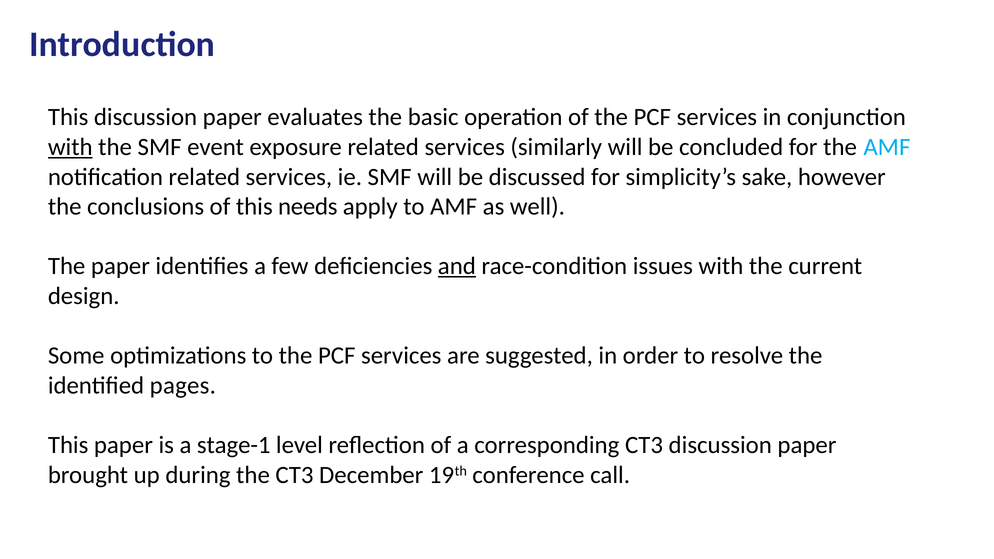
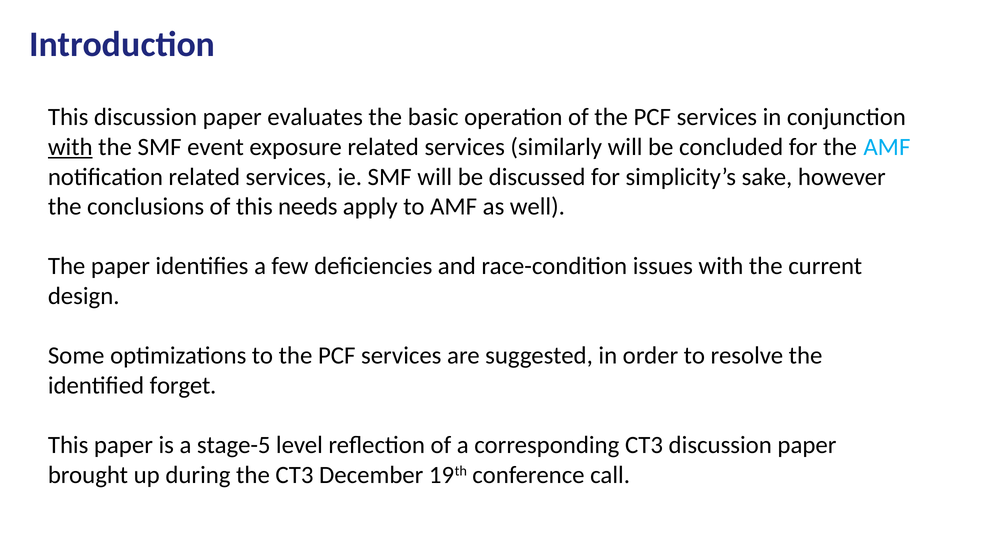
and underline: present -> none
pages: pages -> forget
stage-1: stage-1 -> stage-5
